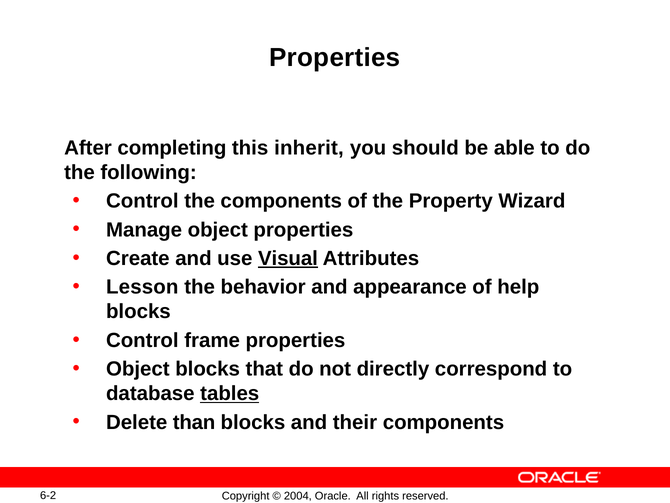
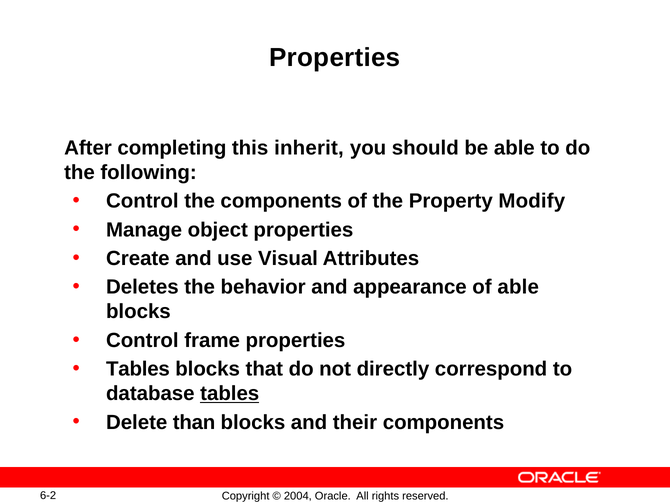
Wizard: Wizard -> Modify
Visual underline: present -> none
Lesson: Lesson -> Deletes
of help: help -> able
Object at (138, 369): Object -> Tables
